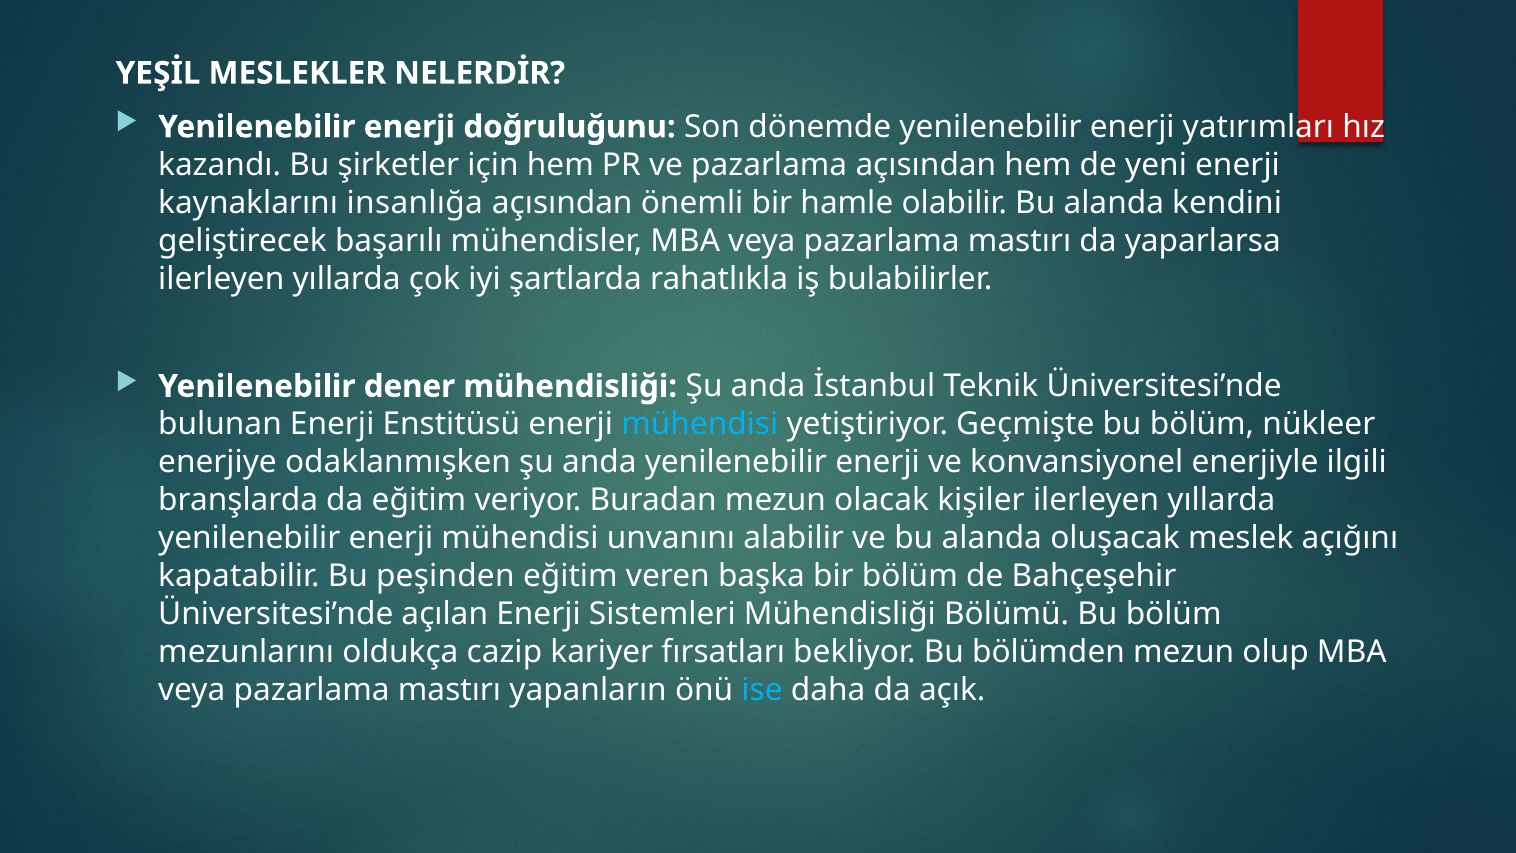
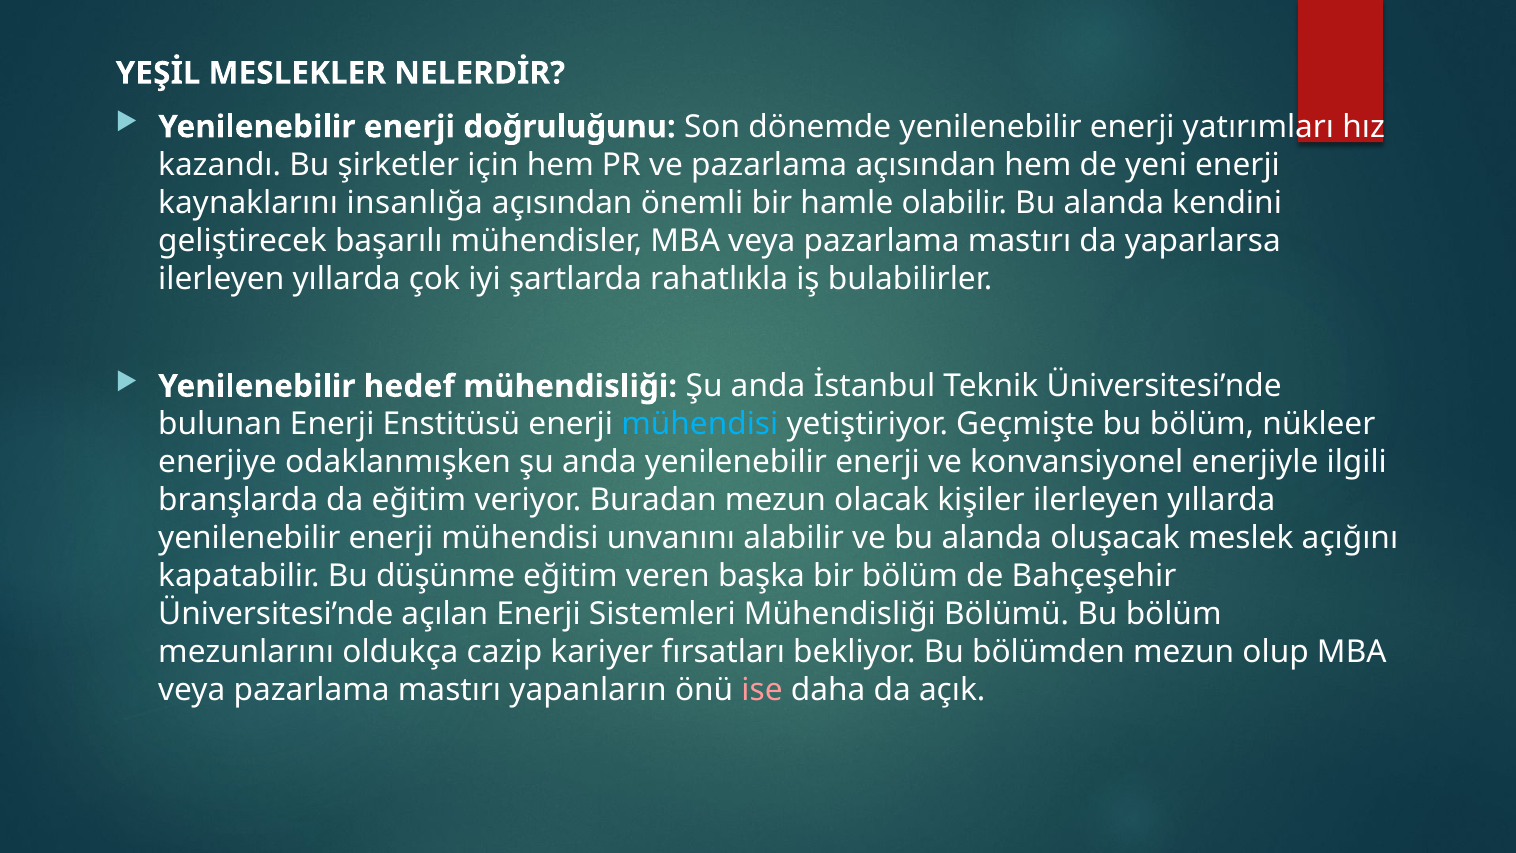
dener: dener -> hedef
peşinden: peşinden -> düşünme
ise colour: light blue -> pink
